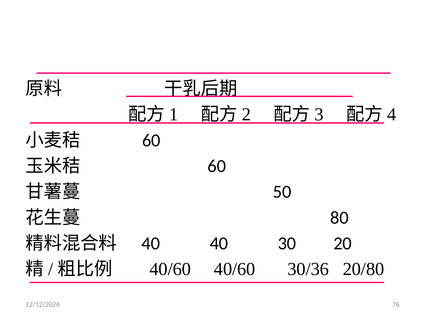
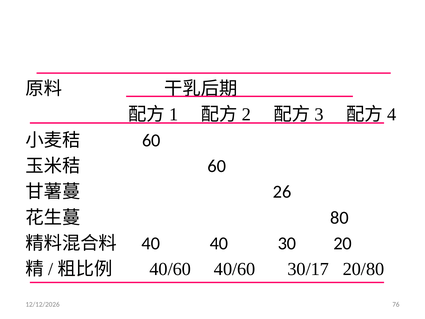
50: 50 -> 26
30/36: 30/36 -> 30/17
